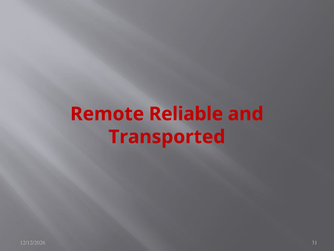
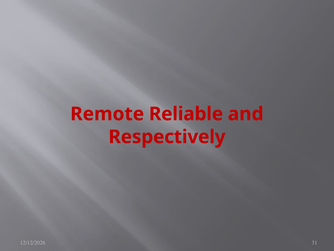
Transported: Transported -> Respectively
